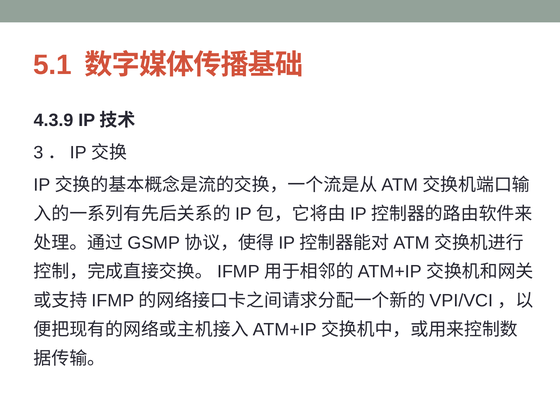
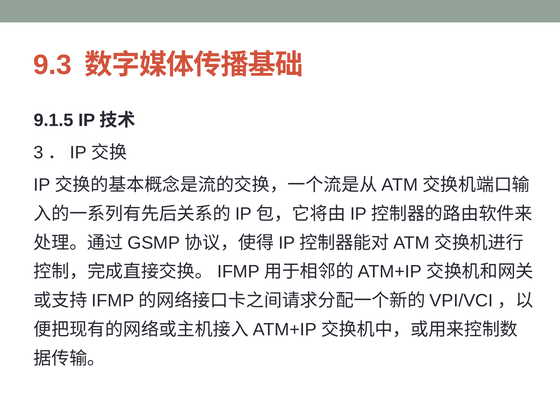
5.1: 5.1 -> 9.3
4.3.9: 4.3.9 -> 9.1.5
